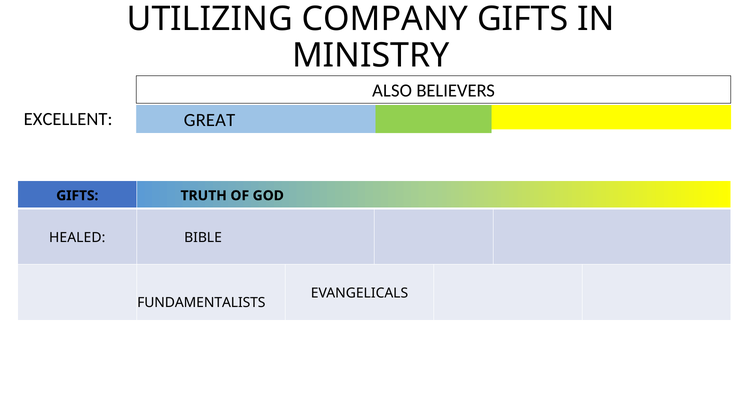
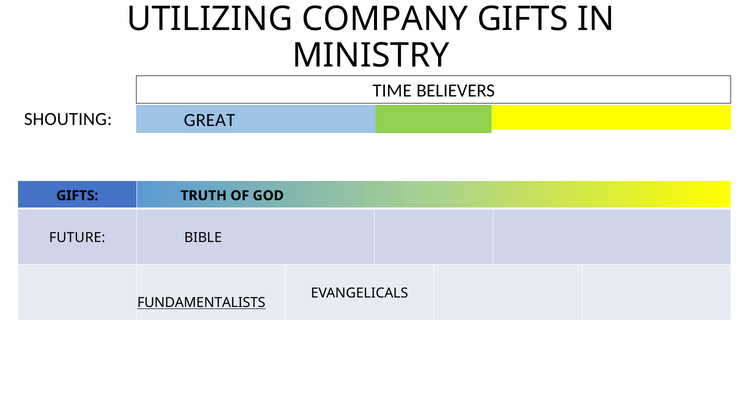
ALSO: ALSO -> TIME
EXCELLENT: EXCELLENT -> SHOUTING
HEALED: HEALED -> FUTURE
FUNDAMENTALISTS underline: none -> present
